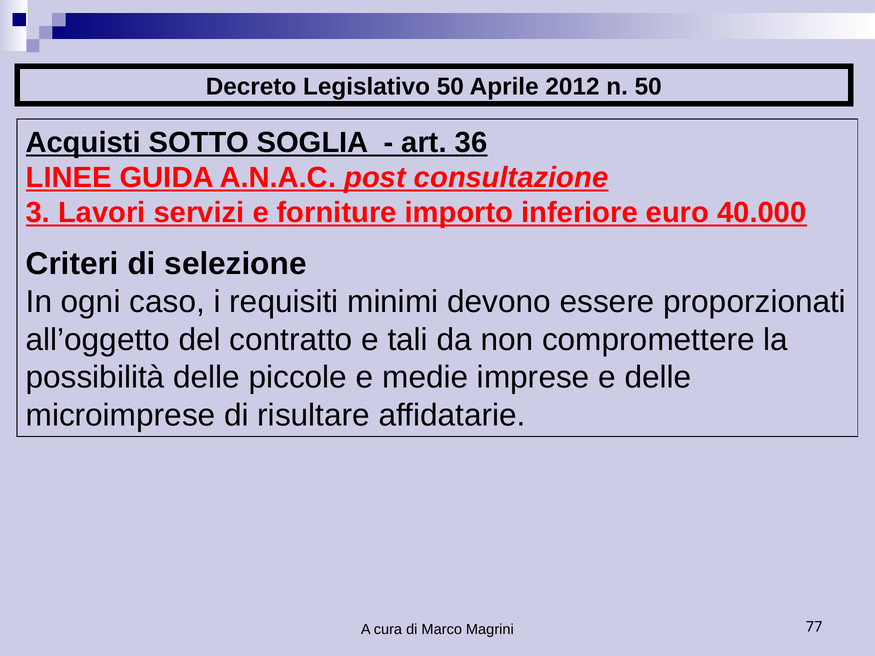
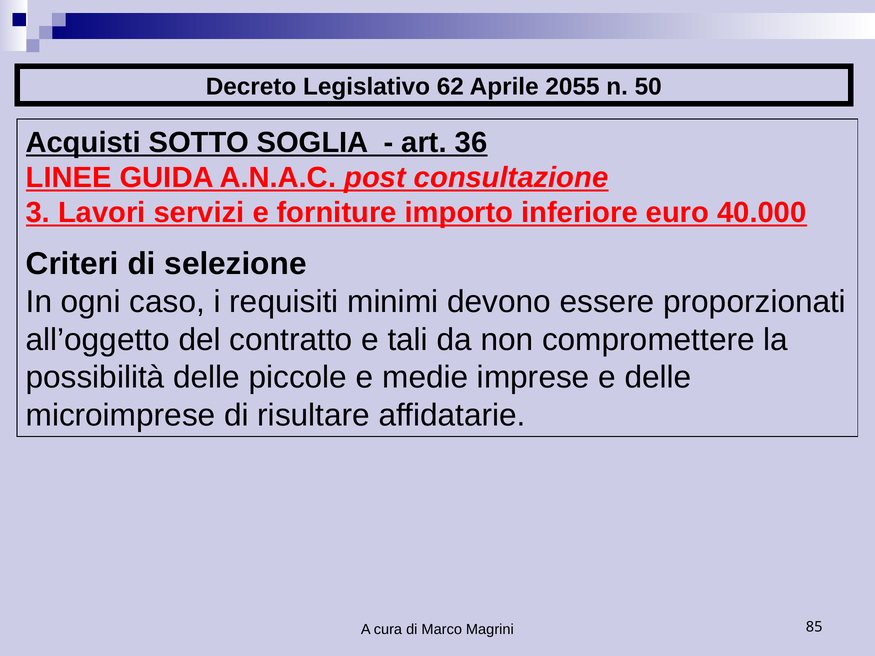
Legislativo 50: 50 -> 62
2012: 2012 -> 2055
77: 77 -> 85
